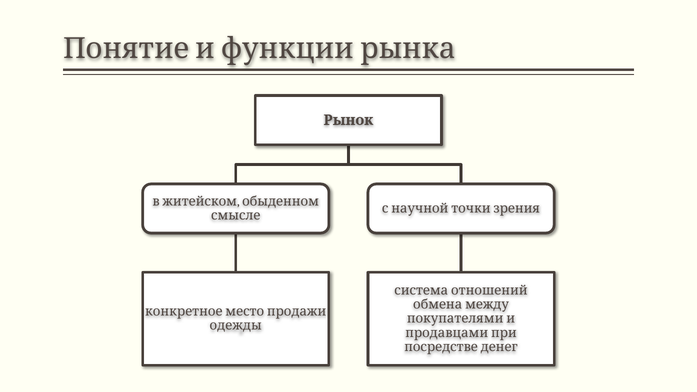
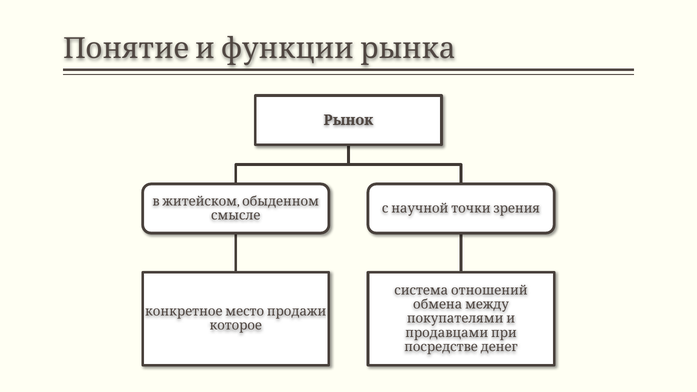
одежды: одежды -> которое
